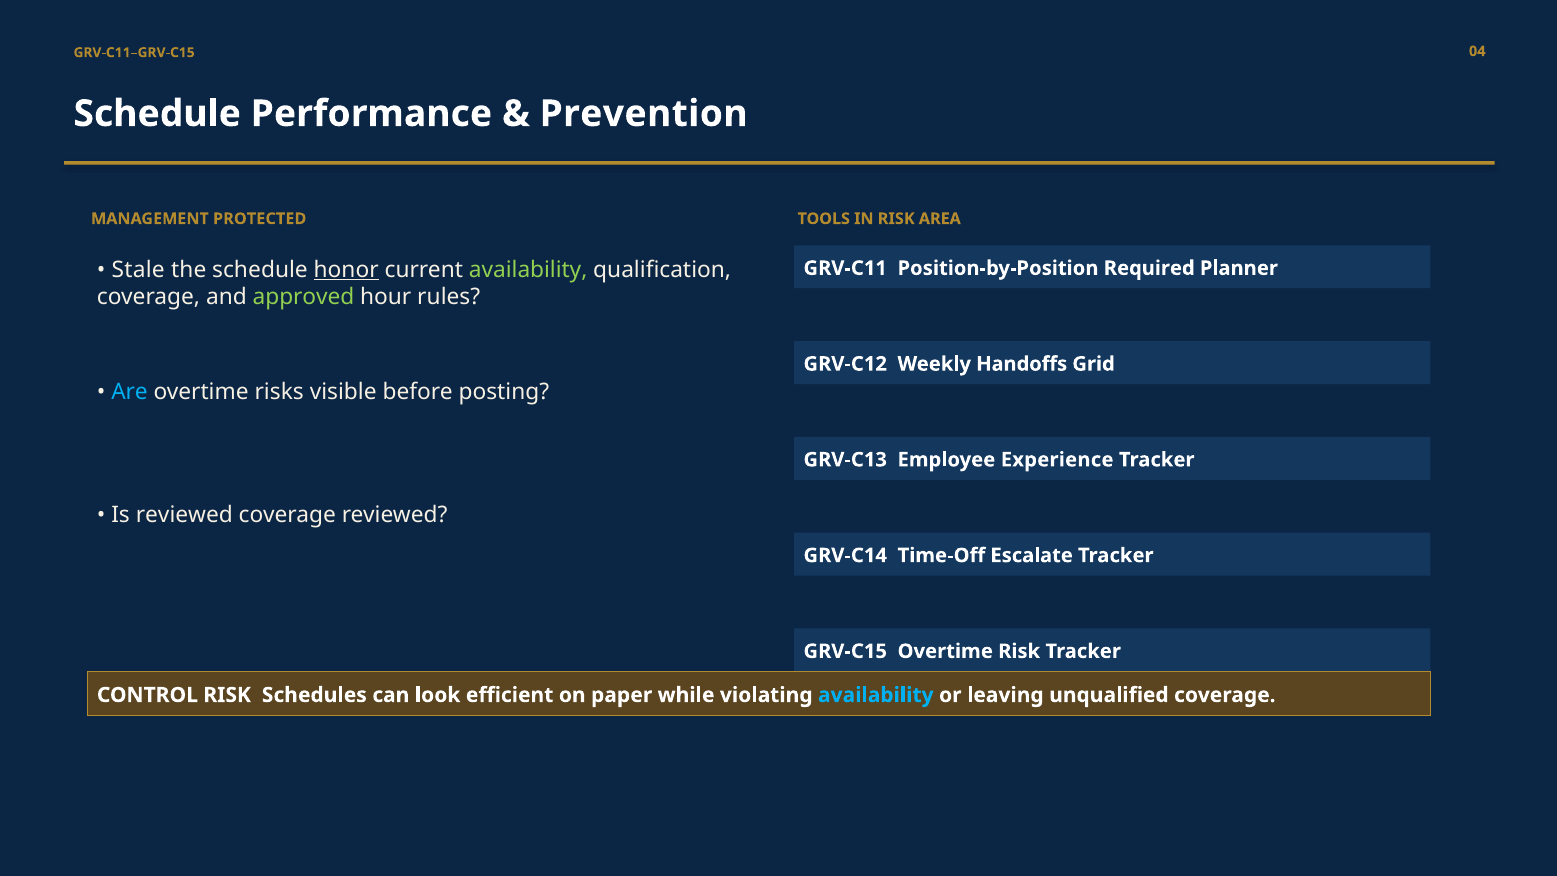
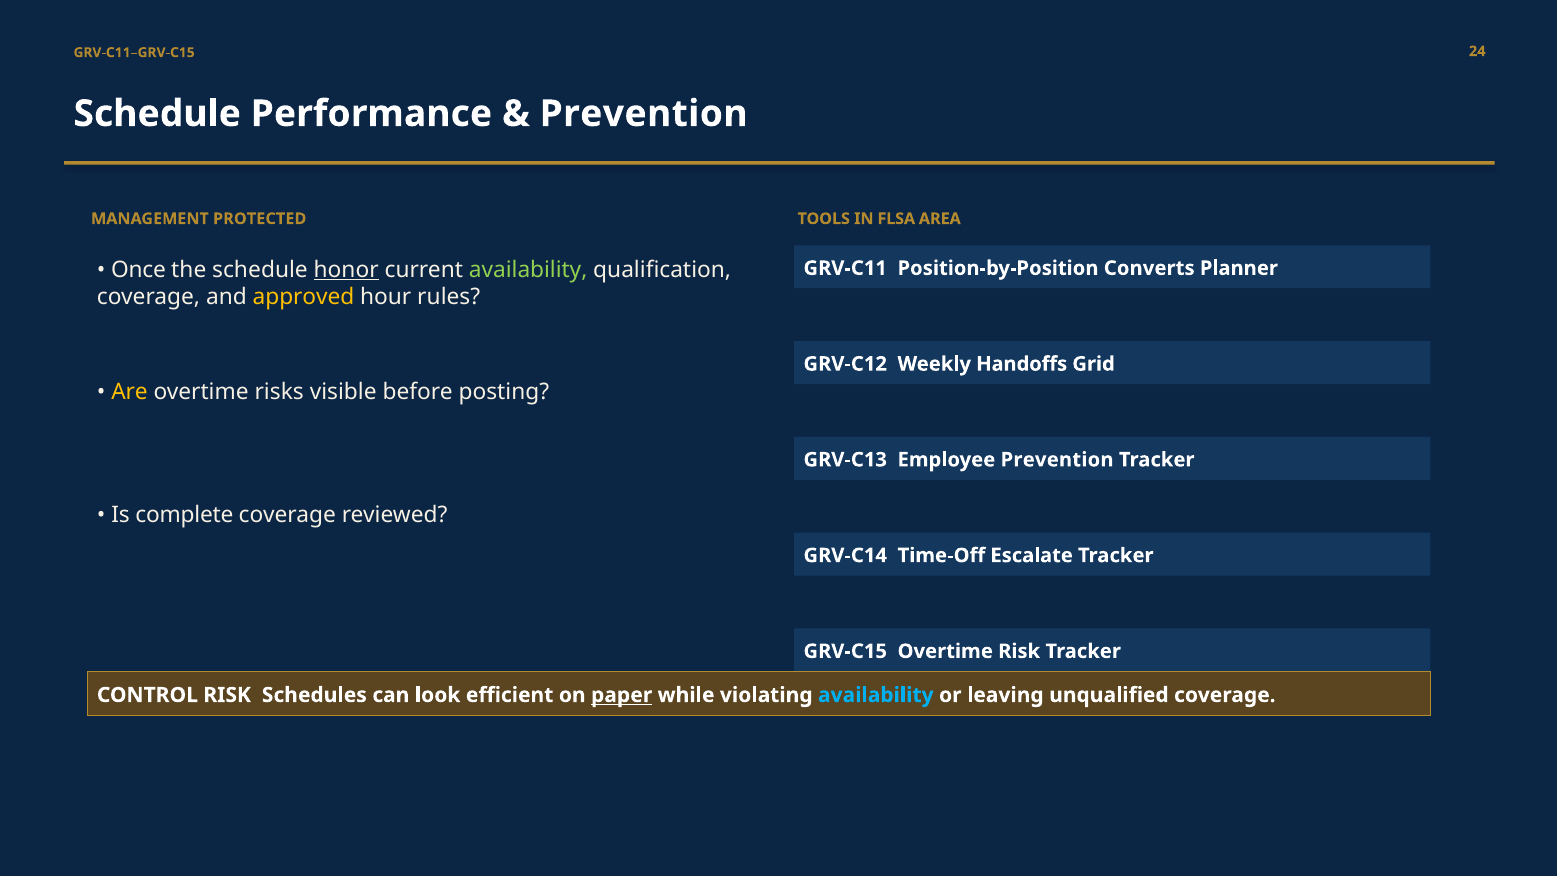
04: 04 -> 24
IN RISK: RISK -> FLSA
Stale: Stale -> Once
Required: Required -> Converts
approved colour: light green -> yellow
Are colour: light blue -> yellow
Employee Experience: Experience -> Prevention
Is reviewed: reviewed -> complete
paper underline: none -> present
